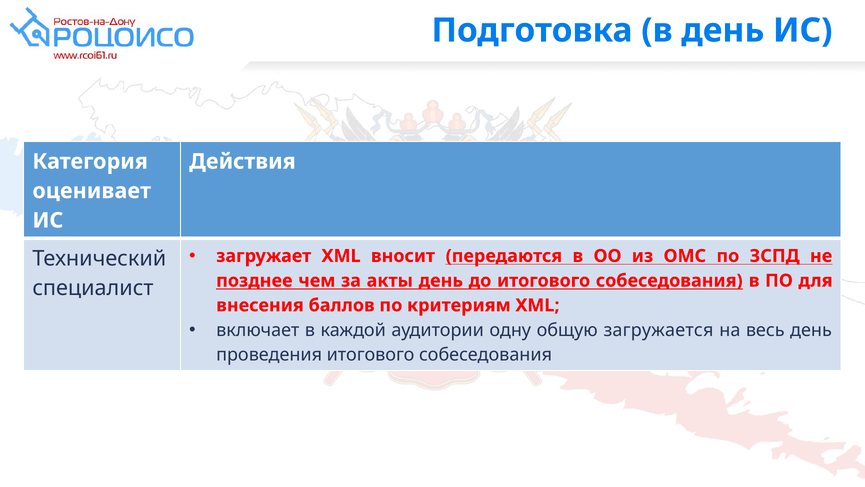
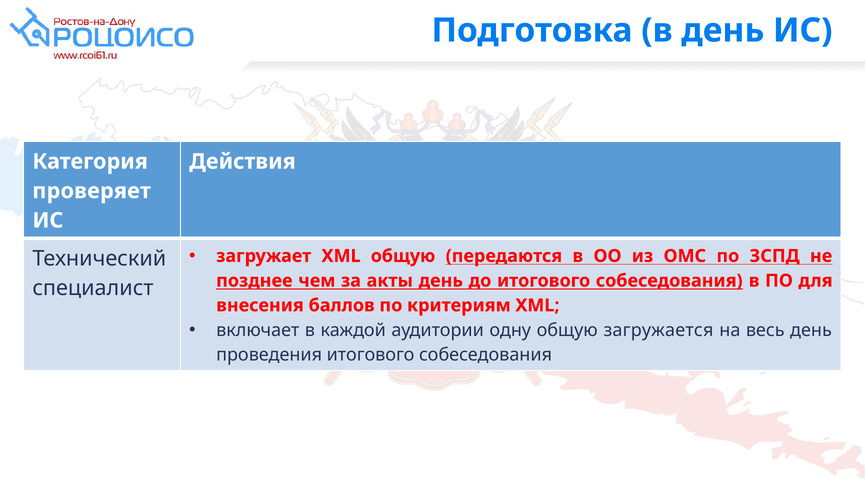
оценивает: оценивает -> проверяет
XML вносит: вносит -> общую
